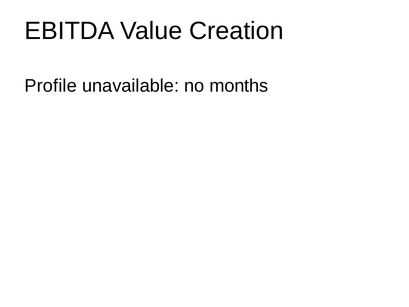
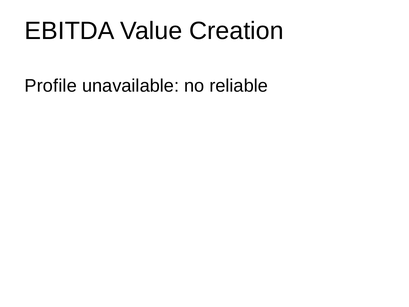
months: months -> reliable
